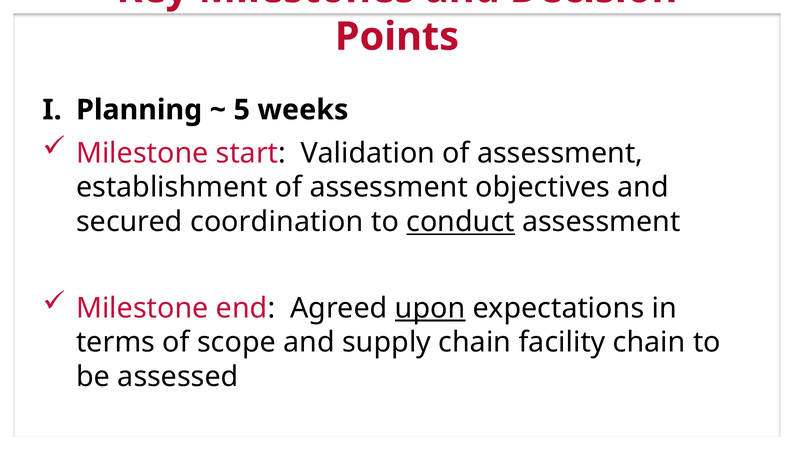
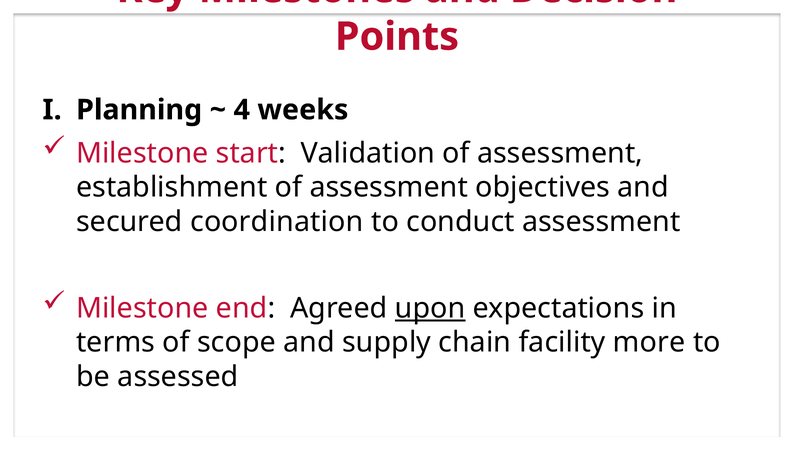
5: 5 -> 4
conduct underline: present -> none
facility chain: chain -> more
